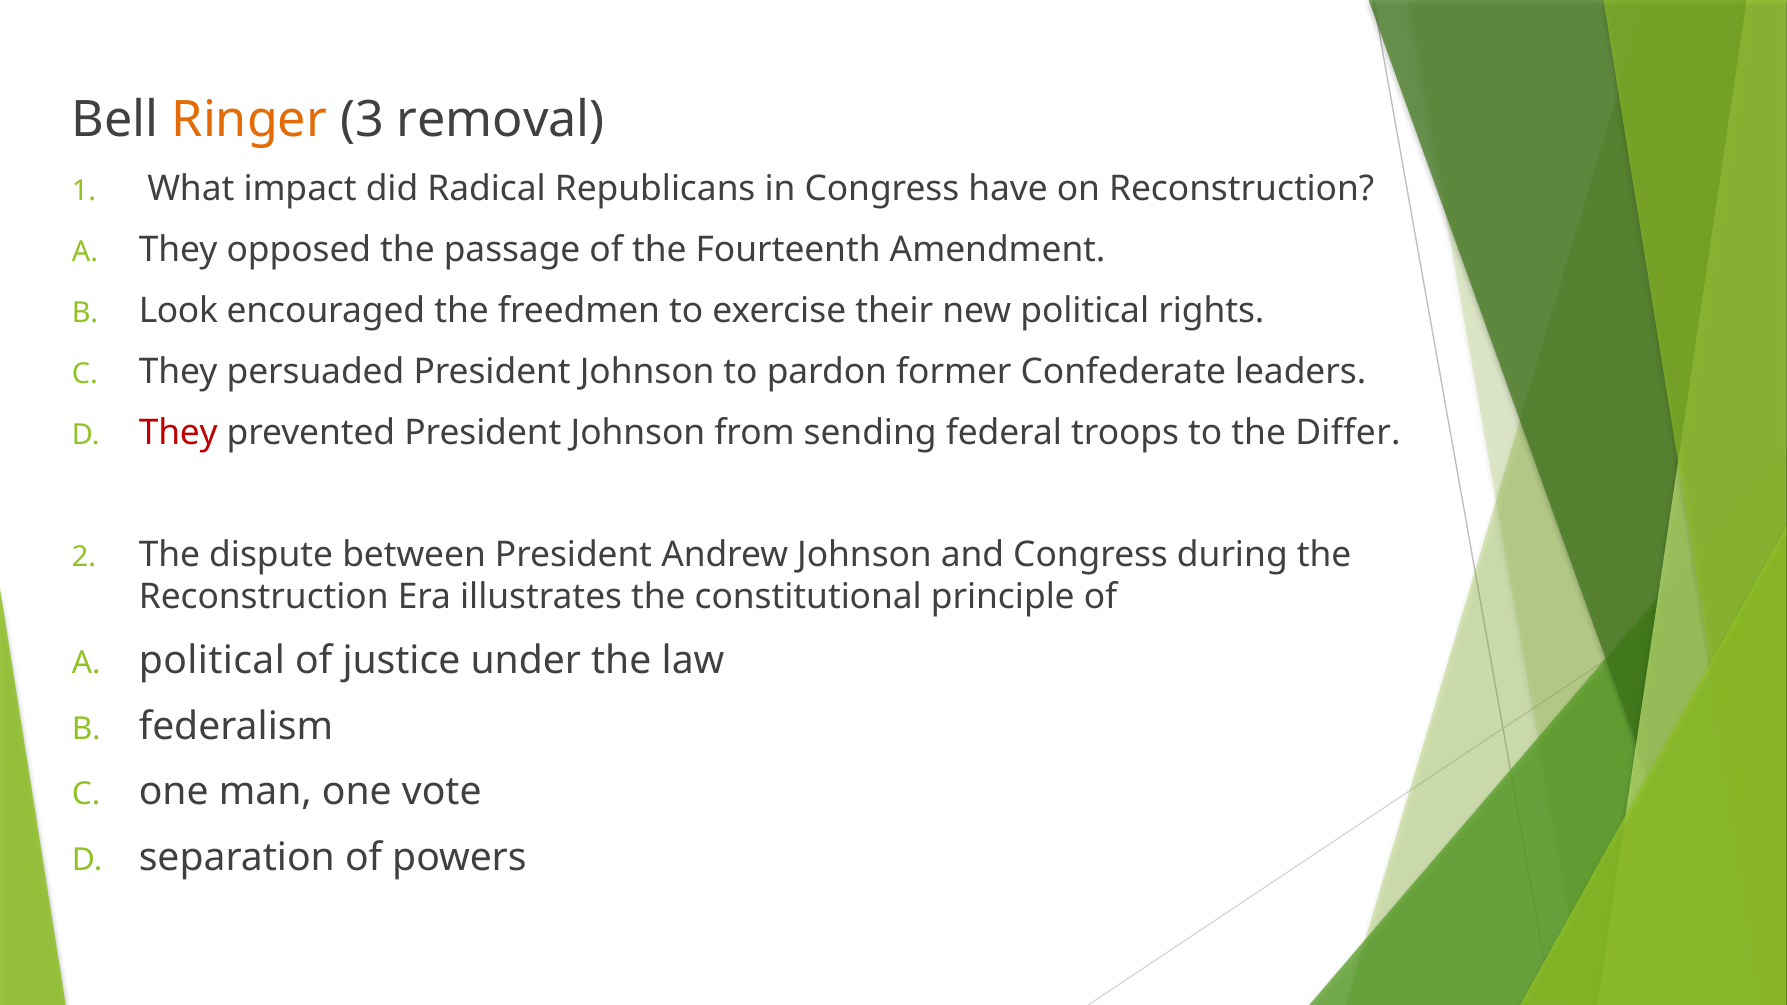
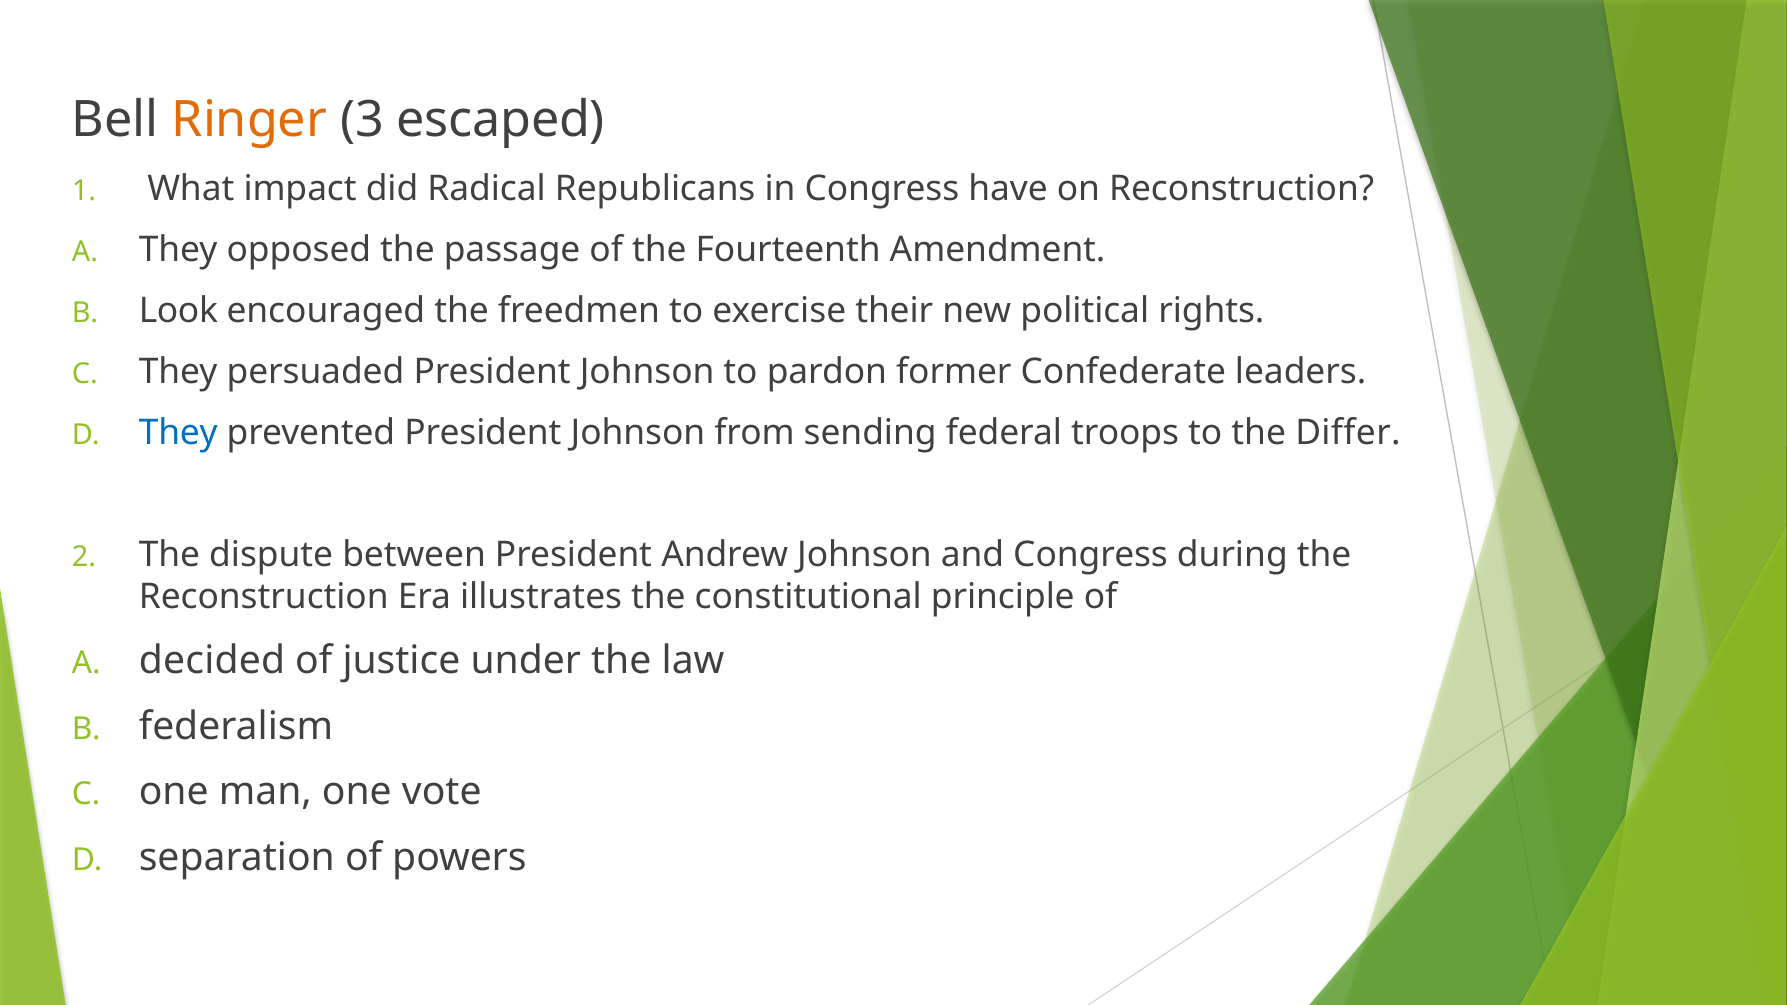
removal: removal -> escaped
They at (178, 433) colour: red -> blue
political at (212, 661): political -> decided
